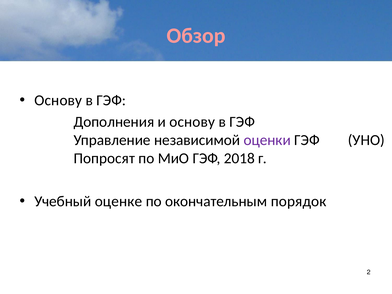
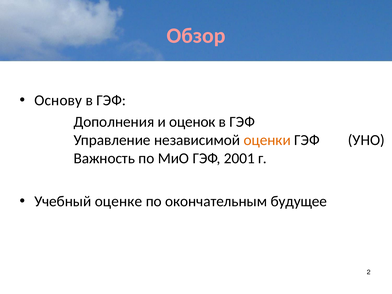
и основу: основу -> оценок
оценки colour: purple -> orange
Попросят: Попросят -> Важность
2018: 2018 -> 2001
порядок: порядок -> будущее
